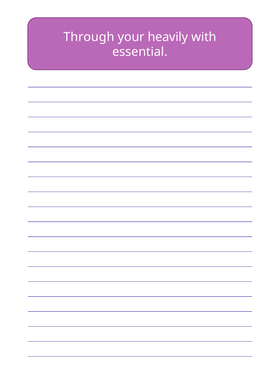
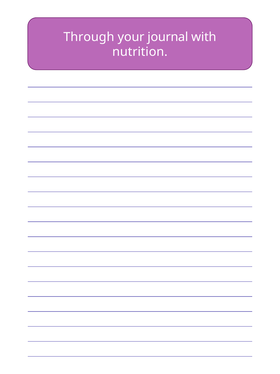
heavily: heavily -> journal
essential: essential -> nutrition
